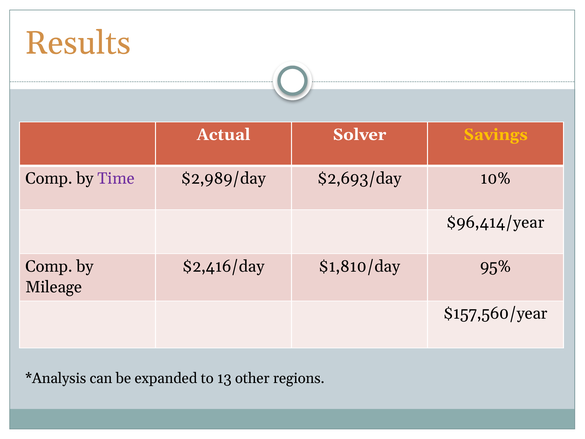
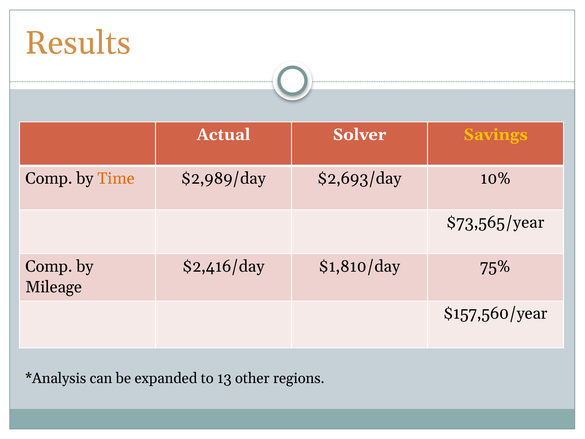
Time colour: purple -> orange
$96,414/year: $96,414/year -> $73,565/year
95%: 95% -> 75%
